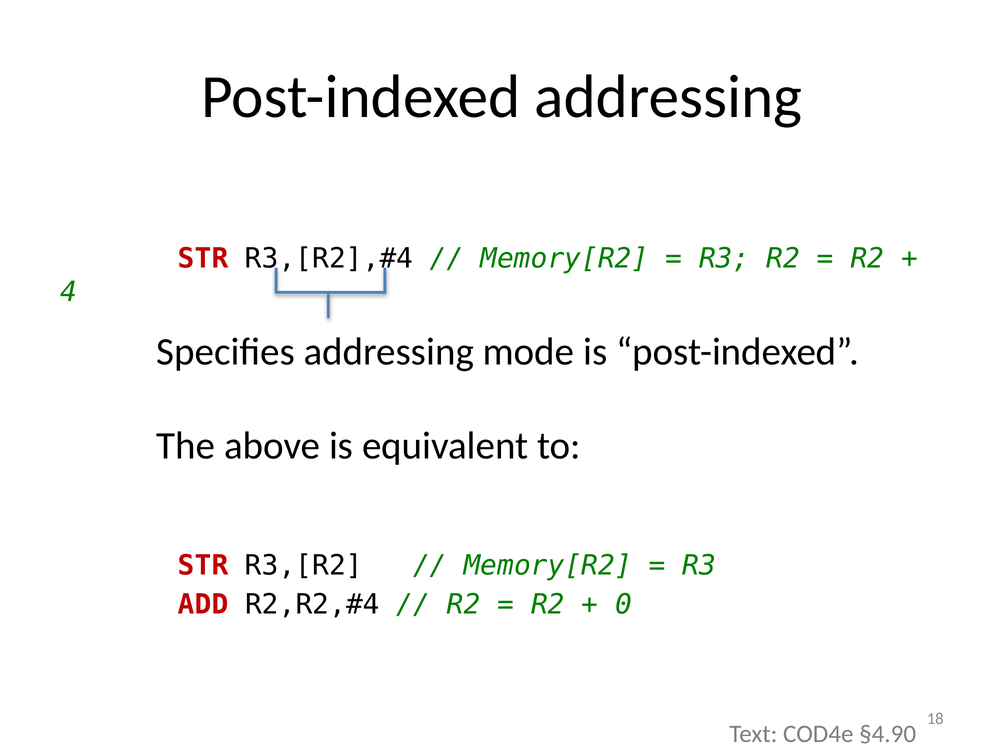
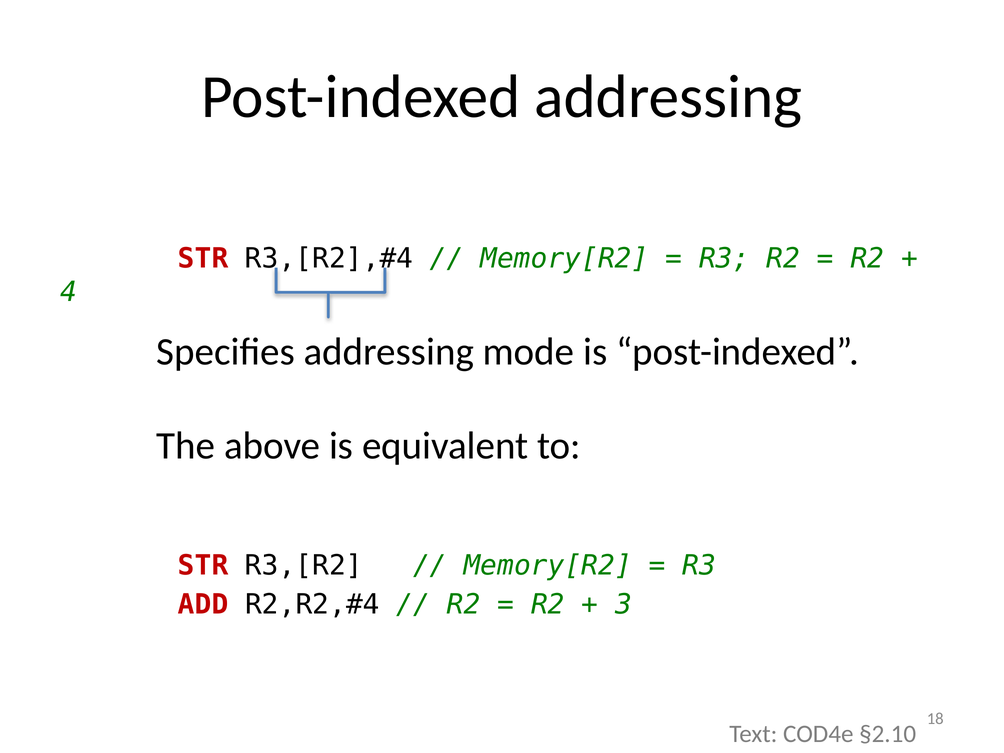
0: 0 -> 3
§4.90: §4.90 -> §2.10
